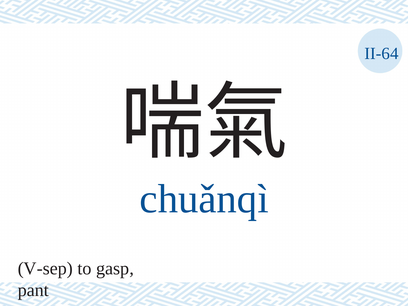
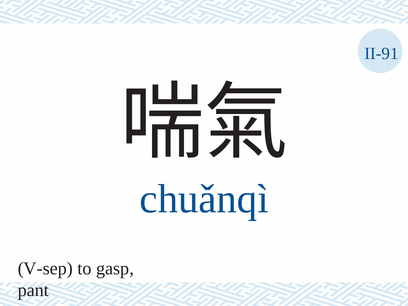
II-64: II-64 -> II-91
